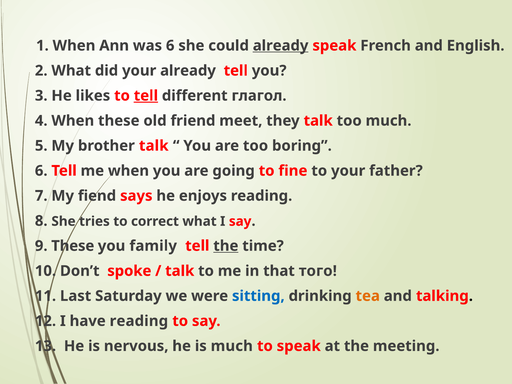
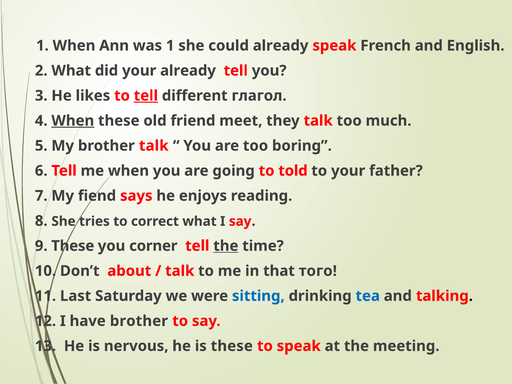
was 6: 6 -> 1
already at (281, 46) underline: present -> none
When at (73, 121) underline: none -> present
fine: fine -> told
family: family -> corner
spoke: spoke -> about
tea colour: orange -> blue
have reading: reading -> brother
is much: much -> these
